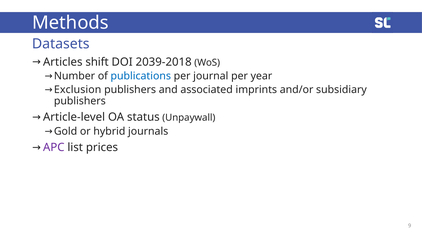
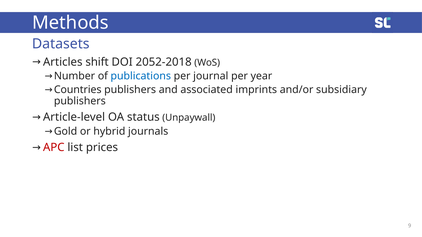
2039-2018: 2039-2018 -> 2052-2018
Exclusion: Exclusion -> Countries
APC colour: purple -> red
